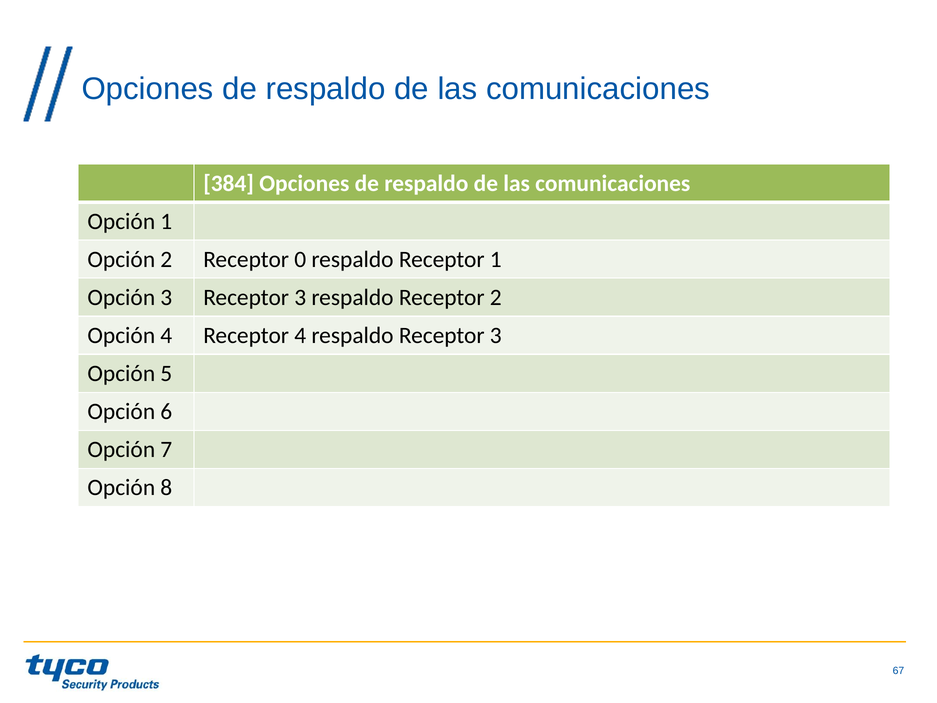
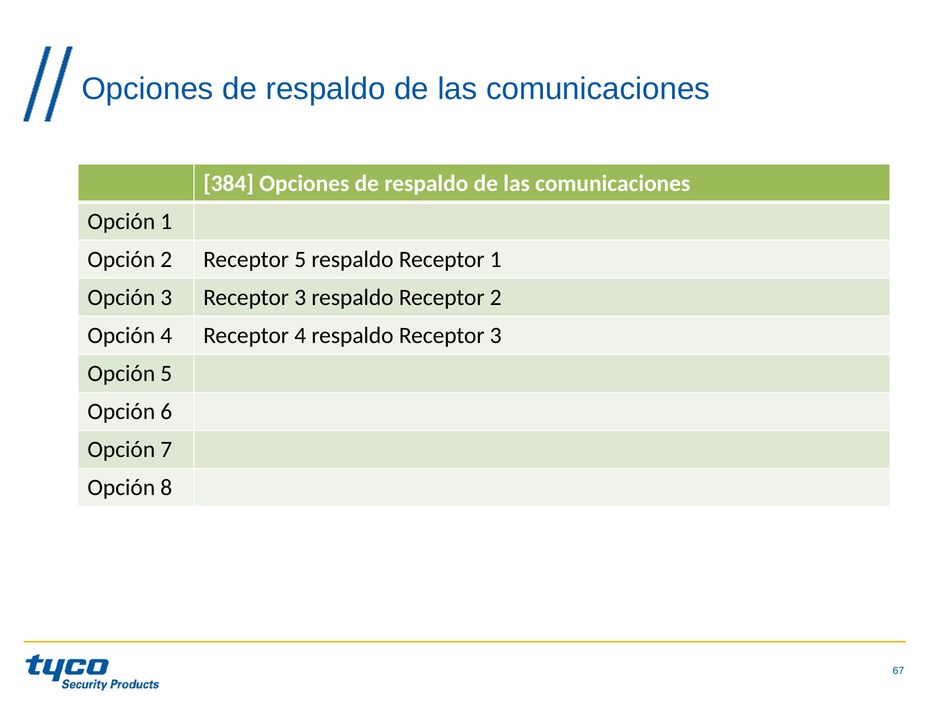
Receptor 0: 0 -> 5
